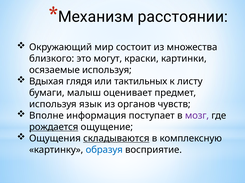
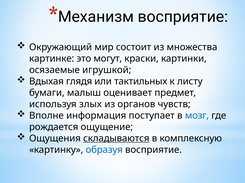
Механизм расстоянии: расстоянии -> восприятие
близкого: близкого -> картинке
осязаемые используя: используя -> игрушкой
язык: язык -> злых
мозг colour: purple -> blue
рождается underline: present -> none
